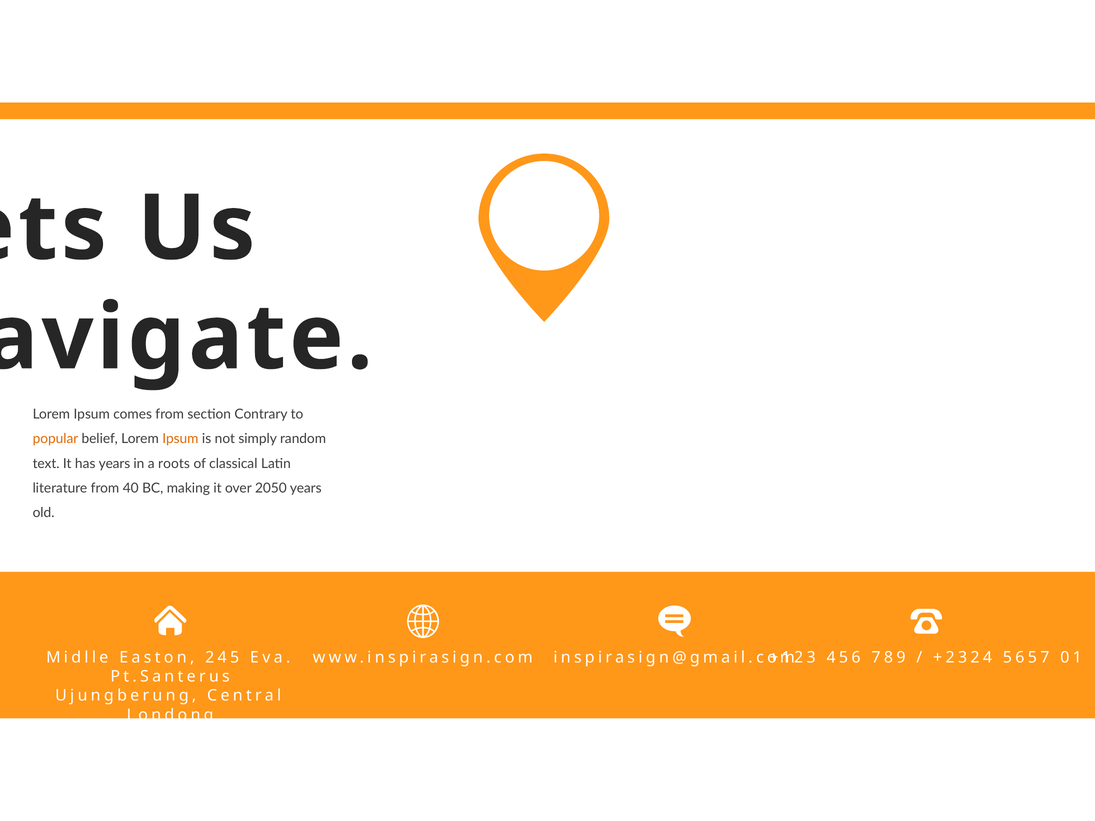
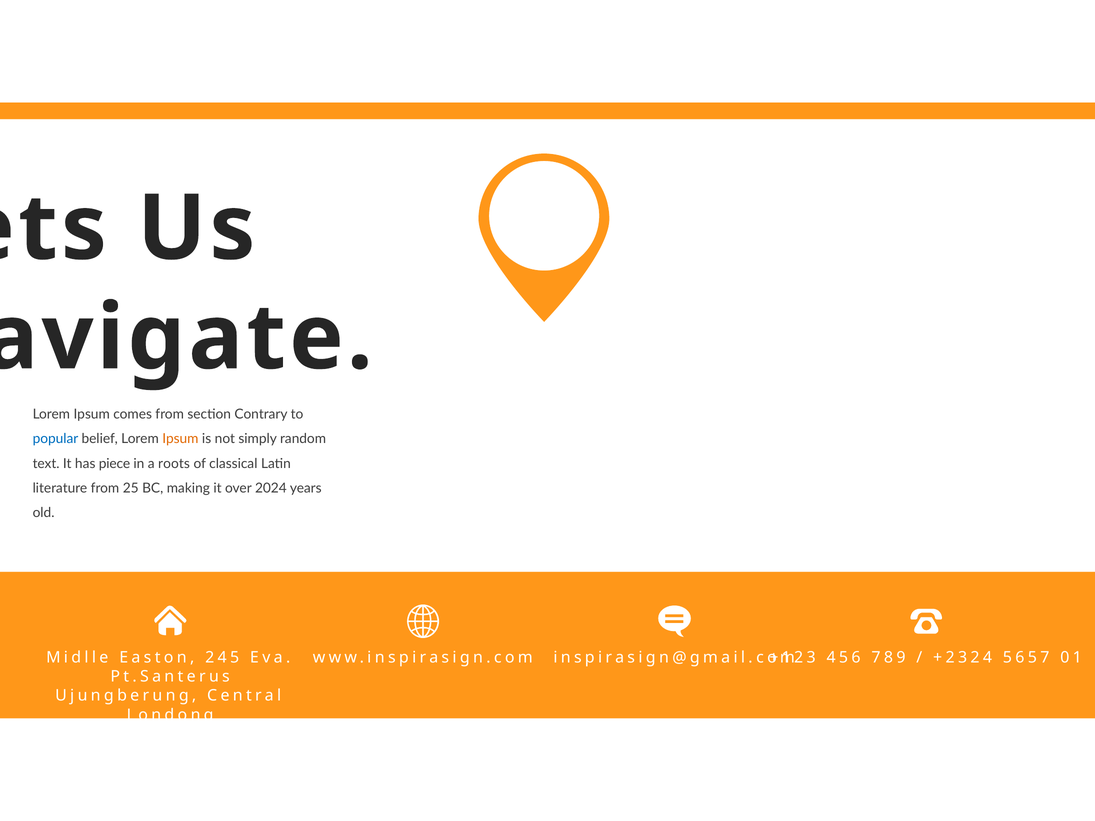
popular colour: orange -> blue
has years: years -> piece
40: 40 -> 25
2050: 2050 -> 2024
